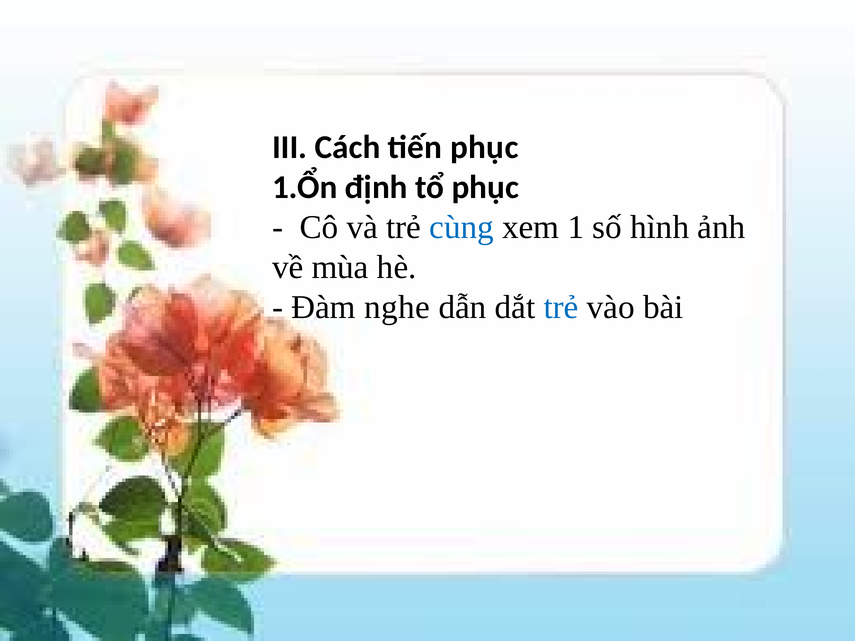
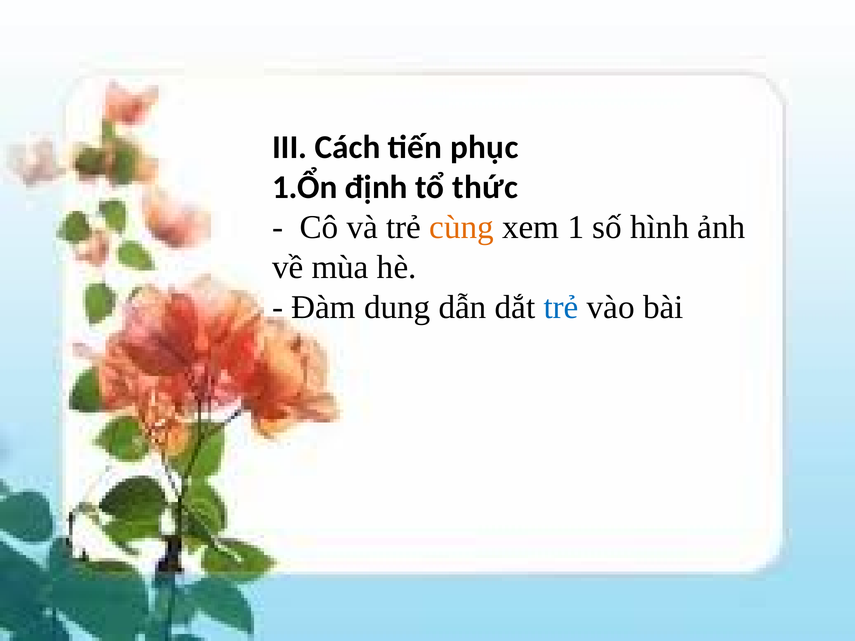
tổ phục: phục -> thức
cùng colour: blue -> orange
nghe: nghe -> dung
